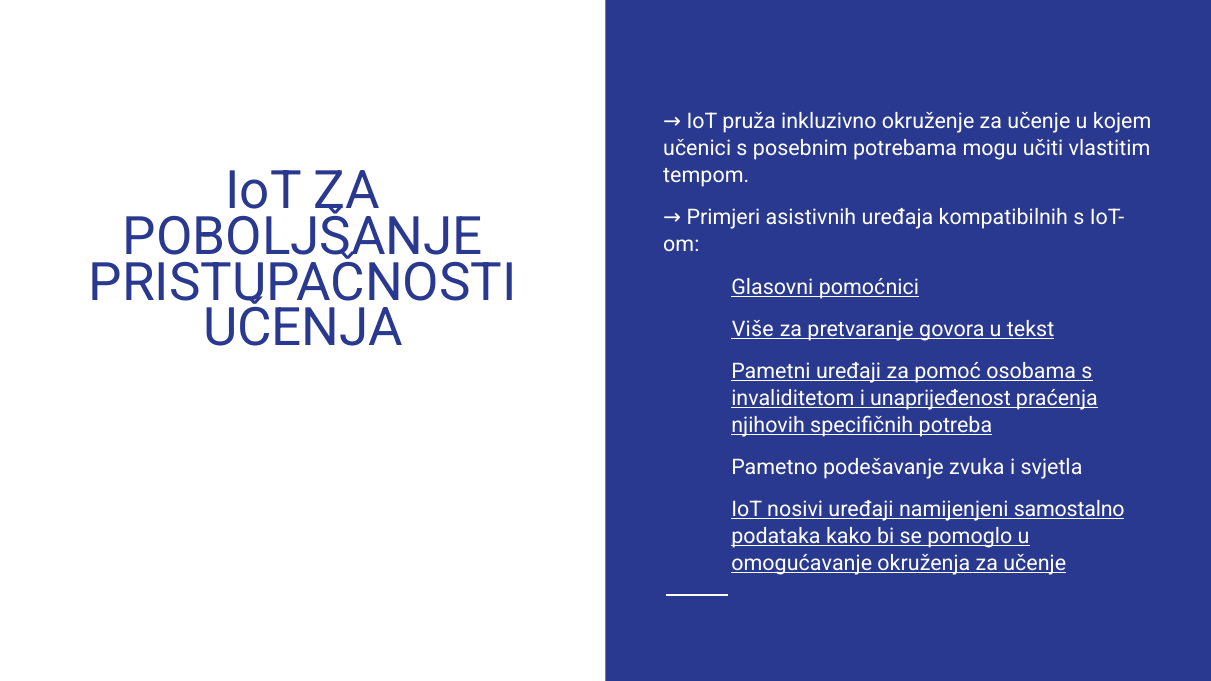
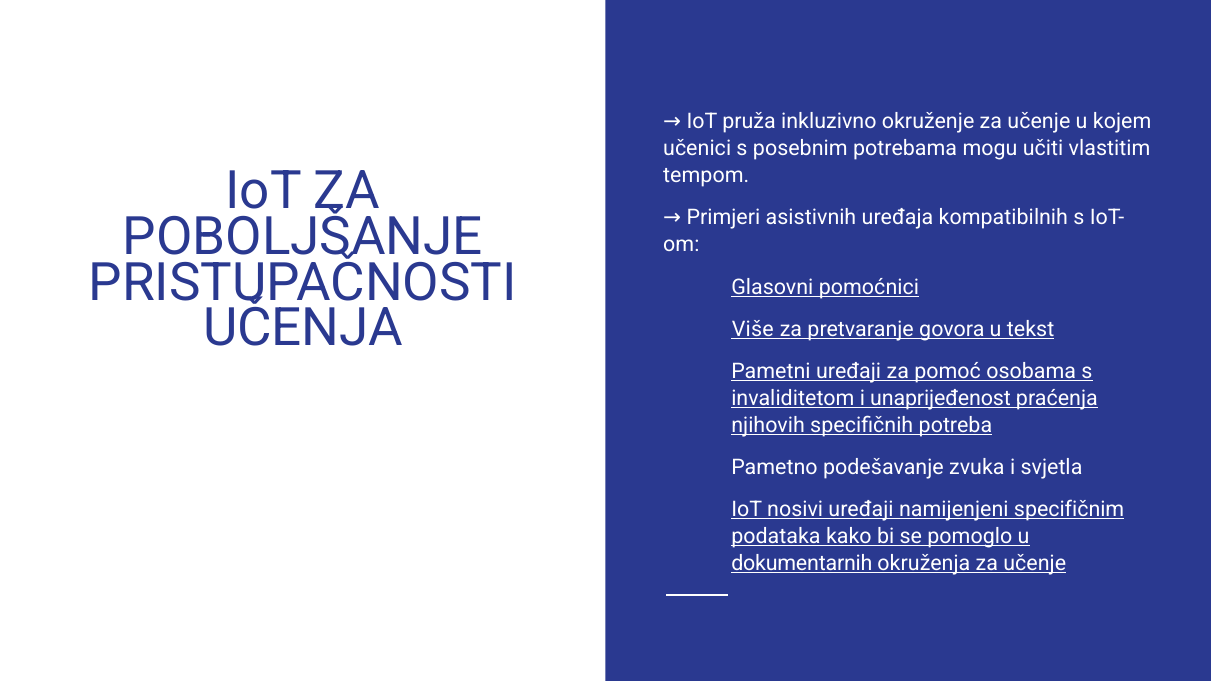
samostalno: samostalno -> specifičnim
omogućavanje: omogućavanje -> dokumentarnih
